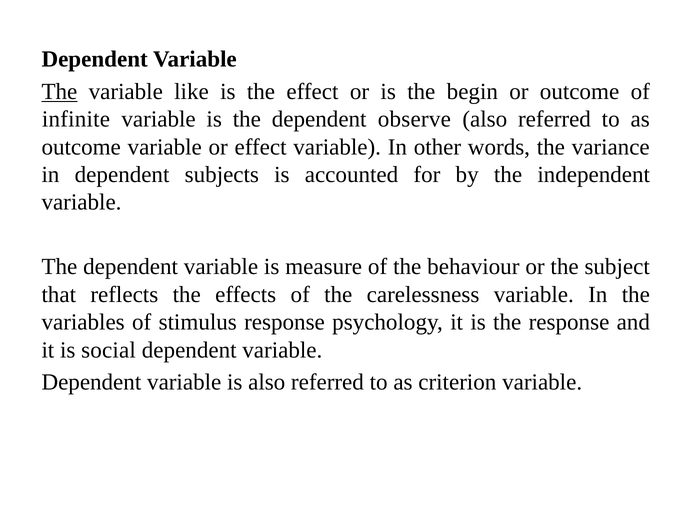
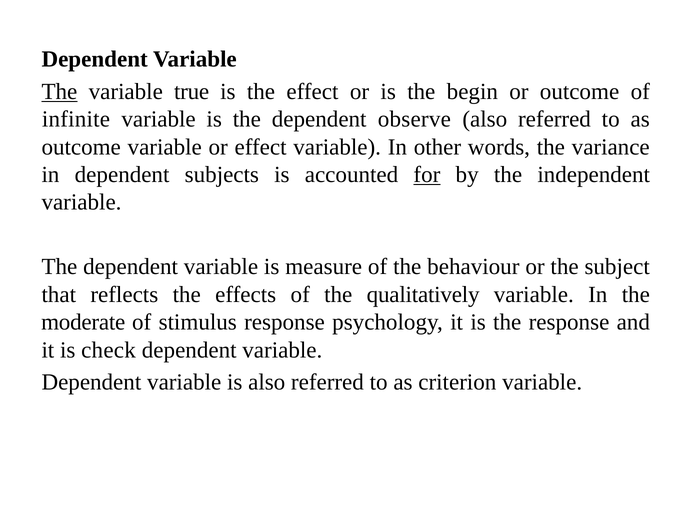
like: like -> true
for underline: none -> present
carelessness: carelessness -> qualitatively
variables: variables -> moderate
social: social -> check
